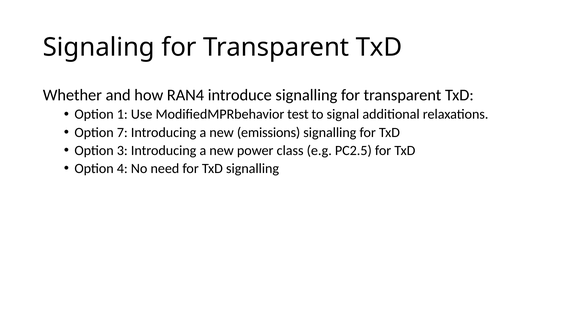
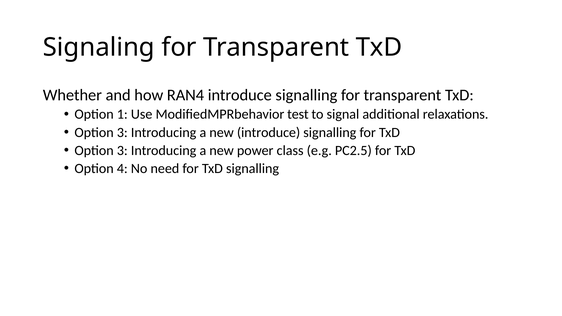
7 at (122, 132): 7 -> 3
new emissions: emissions -> introduce
